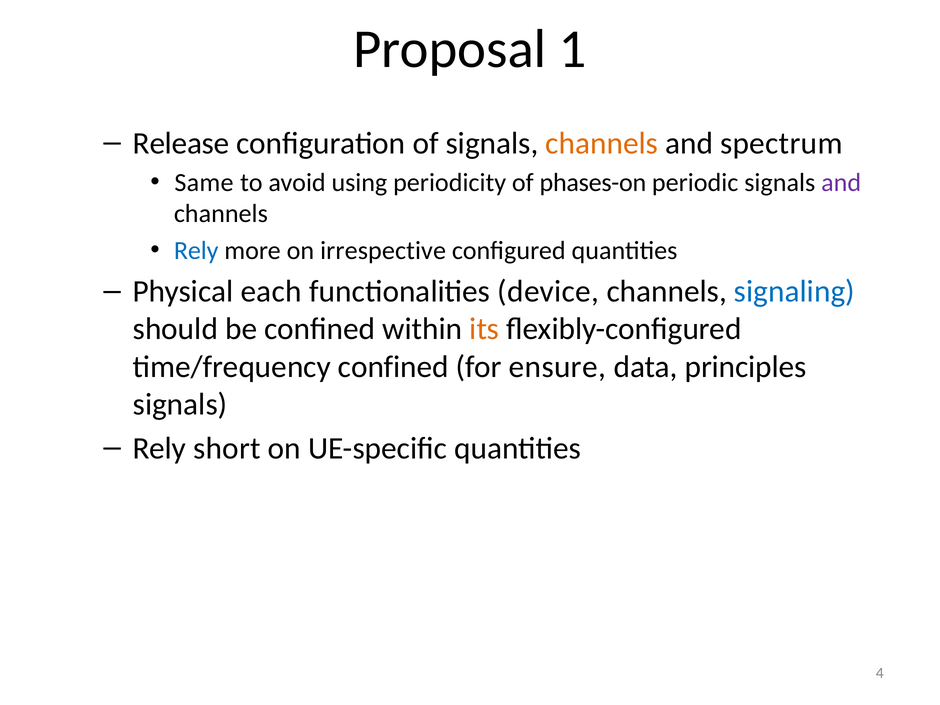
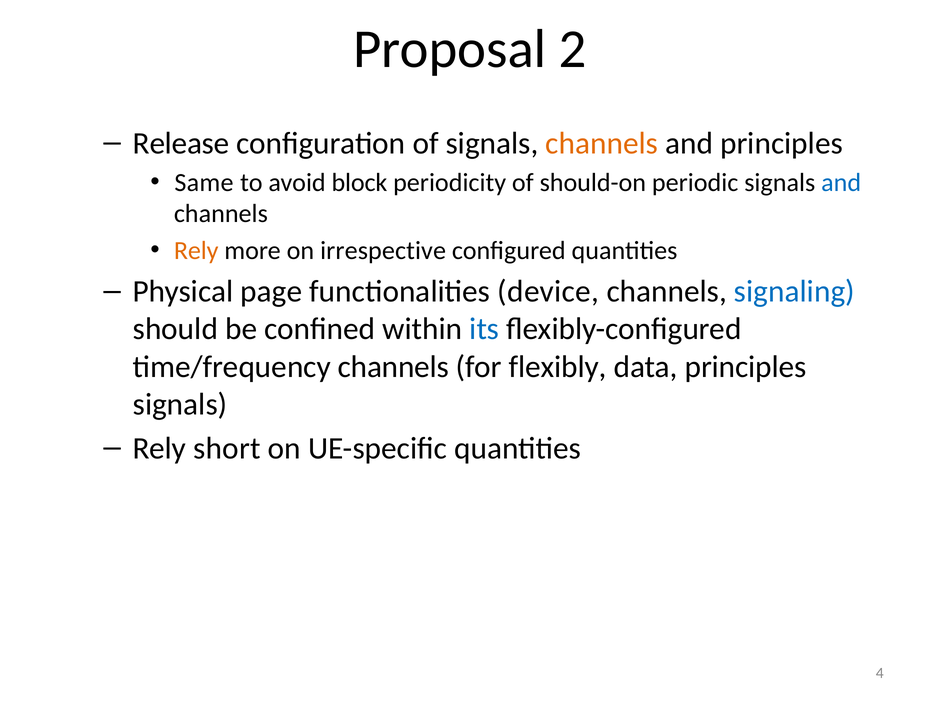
1: 1 -> 2
and spectrum: spectrum -> principles
using: using -> block
phases-on: phases-on -> should-on
and at (841, 183) colour: purple -> blue
Rely at (196, 250) colour: blue -> orange
each: each -> page
its colour: orange -> blue
time/frequency confined: confined -> channels
ensure: ensure -> flexibly
